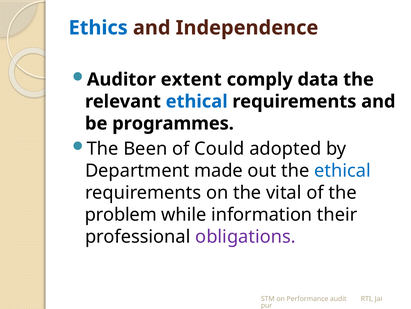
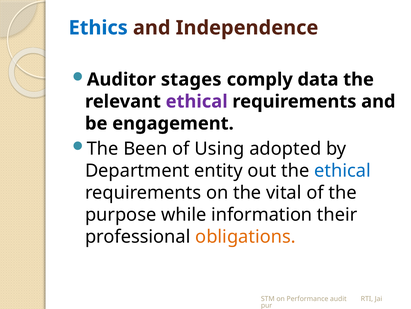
extent: extent -> stages
ethical at (197, 101) colour: blue -> purple
programmes: programmes -> engagement
Could: Could -> Using
made: made -> entity
problem: problem -> purpose
obligations colour: purple -> orange
